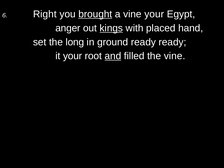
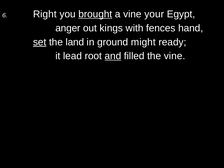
kings underline: present -> none
placed: placed -> fences
set underline: none -> present
long: long -> land
ground ready: ready -> might
it your: your -> lead
